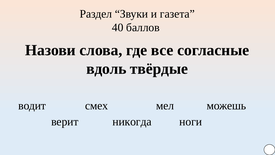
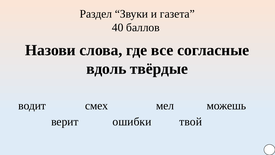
ноги: ноги -> твой
никогда: никогда -> ошибки
